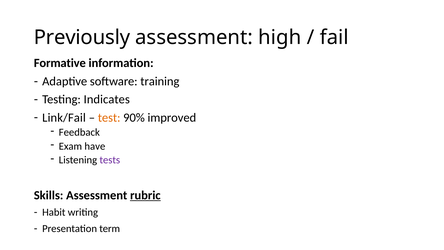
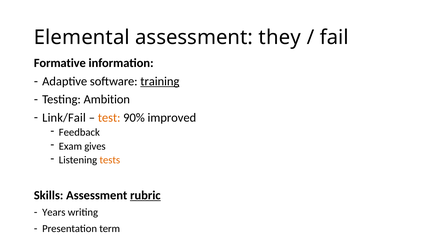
Previously: Previously -> Elemental
high: high -> they
training underline: none -> present
Indicates: Indicates -> Ambition
have: have -> gives
tests colour: purple -> orange
Habit: Habit -> Years
